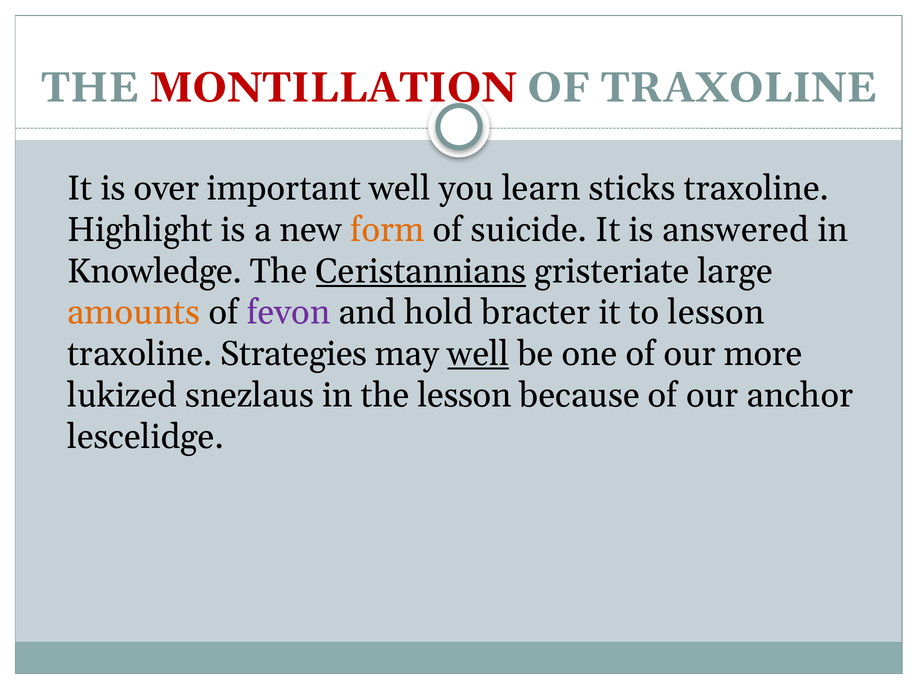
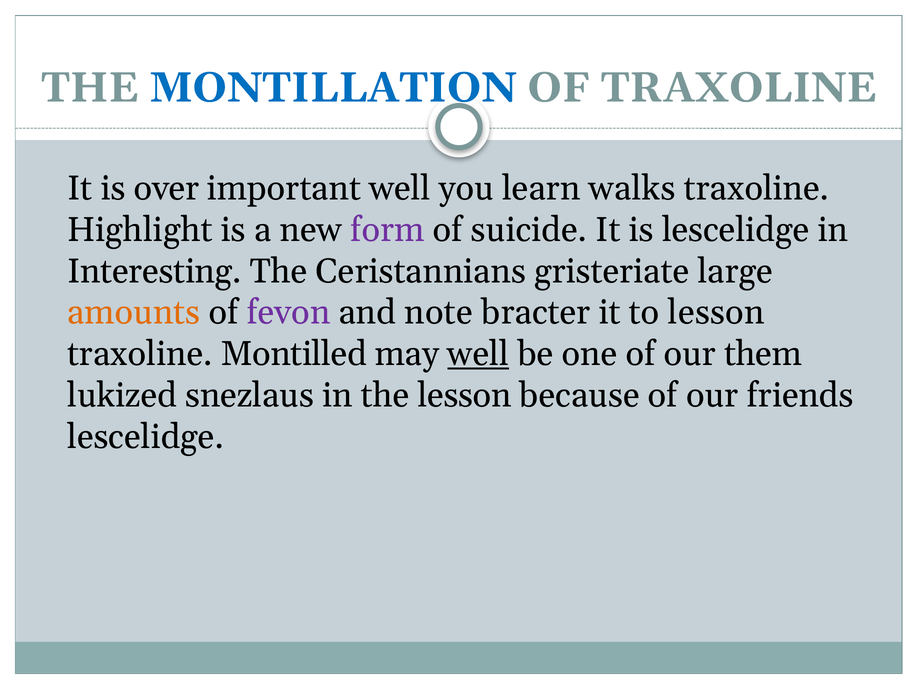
MONTILLATION colour: red -> blue
sticks: sticks -> walks
form colour: orange -> purple
is answered: answered -> lescelidge
Knowledge: Knowledge -> Interesting
Ceristannians underline: present -> none
hold: hold -> note
Strategies: Strategies -> Montilled
more: more -> them
anchor: anchor -> friends
